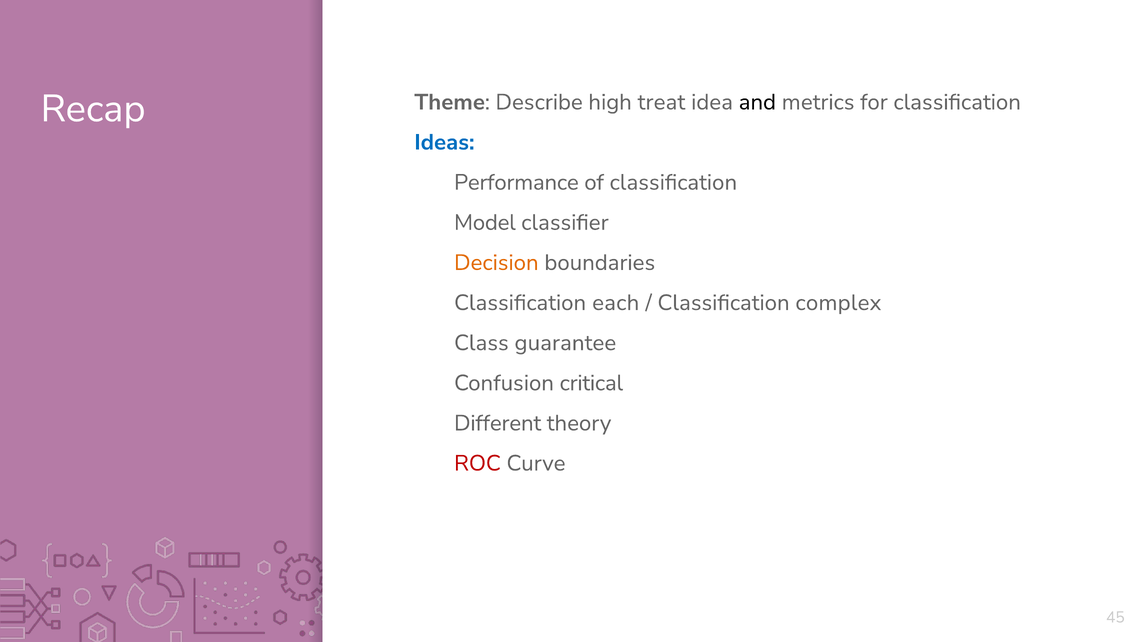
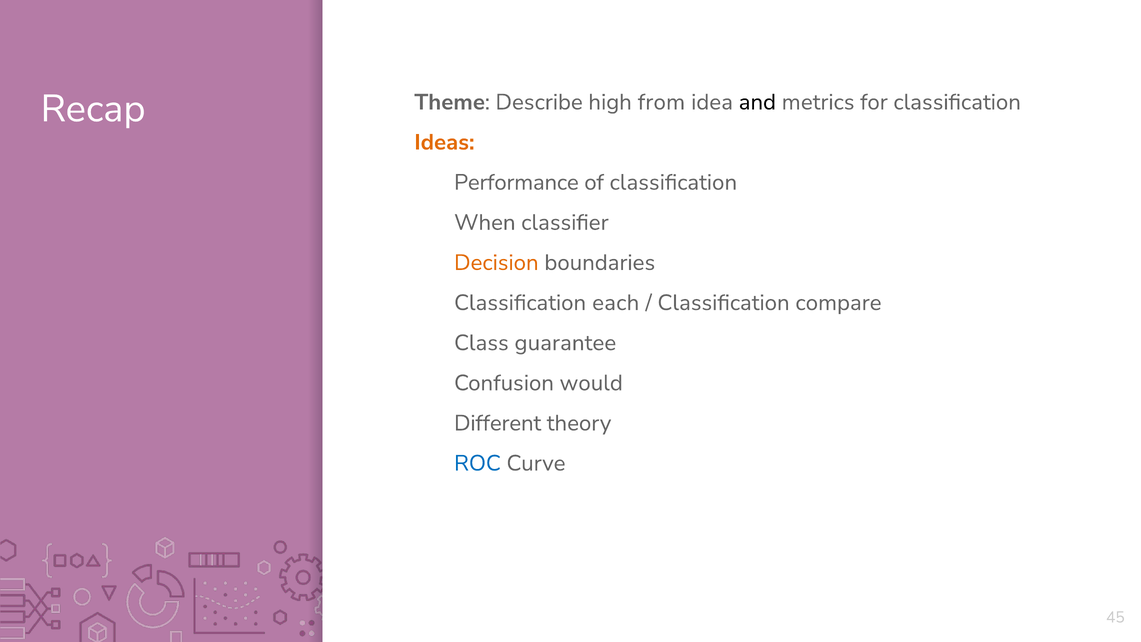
treat: treat -> from
Ideas colour: blue -> orange
Model: Model -> When
complex: complex -> compare
critical: critical -> would
ROC colour: red -> blue
